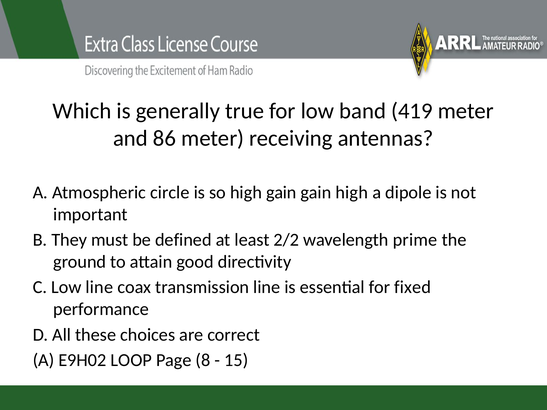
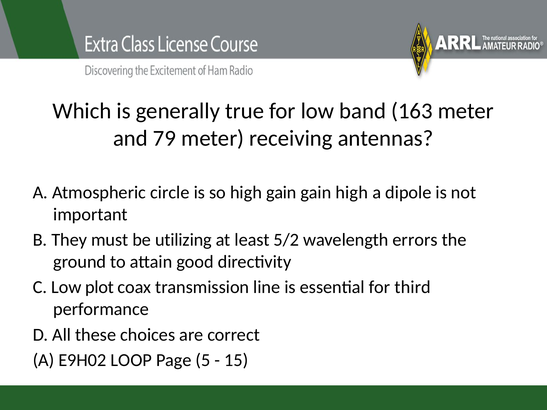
419: 419 -> 163
86: 86 -> 79
defined: defined -> utilizing
2/2: 2/2 -> 5/2
prime: prime -> errors
Low line: line -> plot
fixed: fixed -> third
8: 8 -> 5
